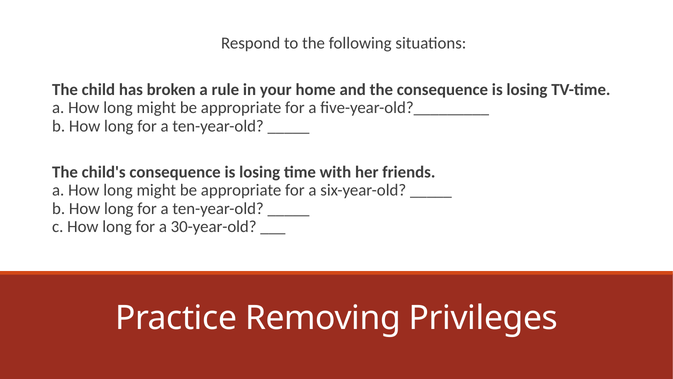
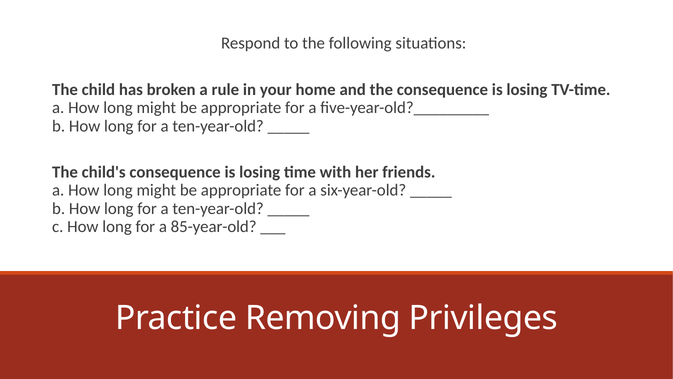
30-year-old: 30-year-old -> 85-year-old
